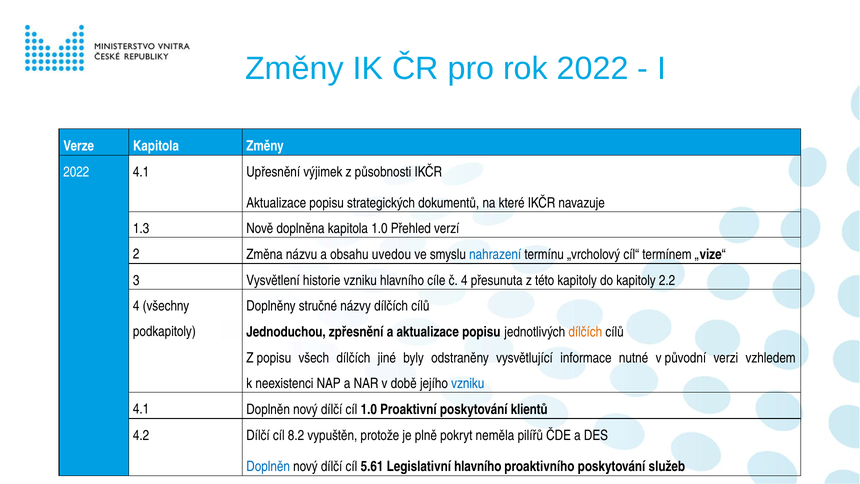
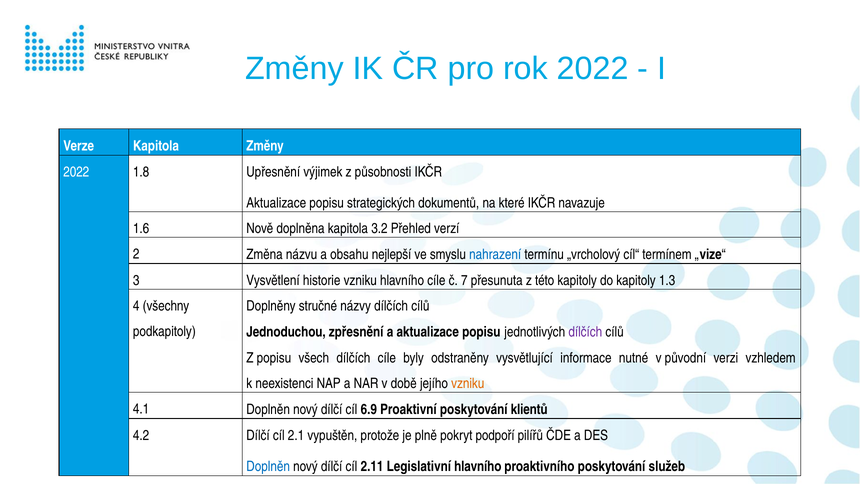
2022 4.1: 4.1 -> 1.8
1.3: 1.3 -> 1.6
kapitola 1.0: 1.0 -> 3.2
uvedou: uvedou -> nejlepší
č 4: 4 -> 7
2.2: 2.2 -> 1.3
dílčích at (585, 332) colour: orange -> purple
dílčích jiné: jiné -> cíle
vzniku at (468, 383) colour: blue -> orange
cíl 1.0: 1.0 -> 6.9
8.2: 8.2 -> 2.1
neměla: neměla -> podpoří
5.61: 5.61 -> 2.11
